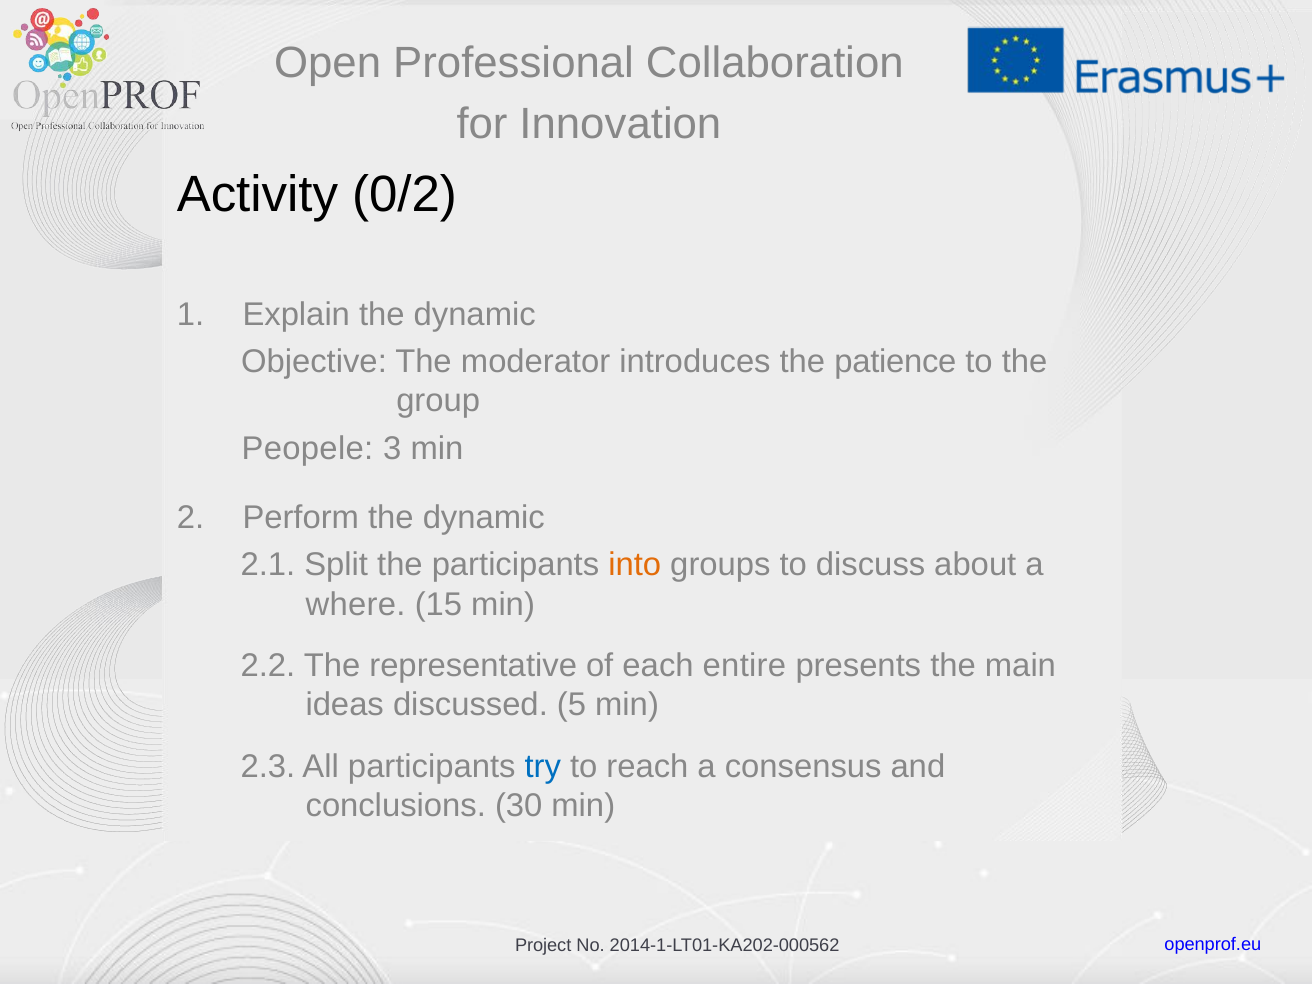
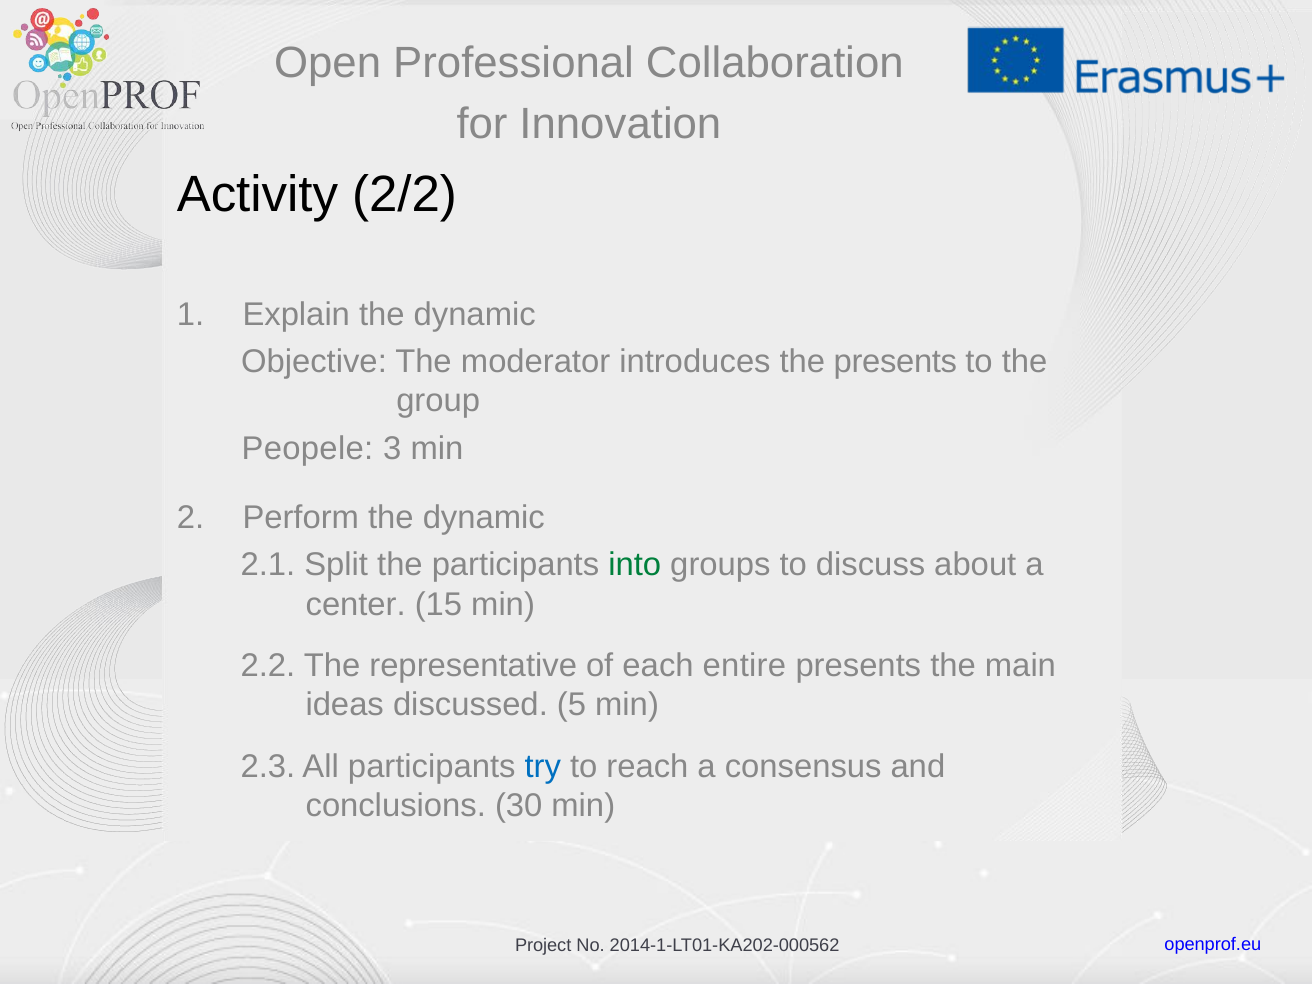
0/2: 0/2 -> 2/2
the patience: patience -> presents
into colour: orange -> green
where: where -> center
